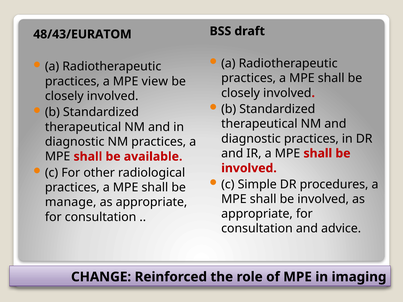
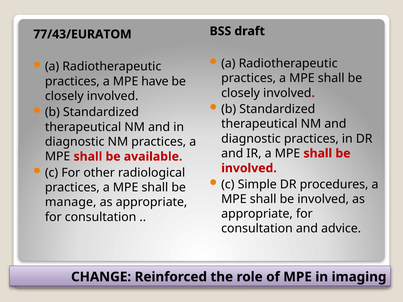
48/43/EURATOM: 48/43/EURATOM -> 77/43/EURATOM
view: view -> have
